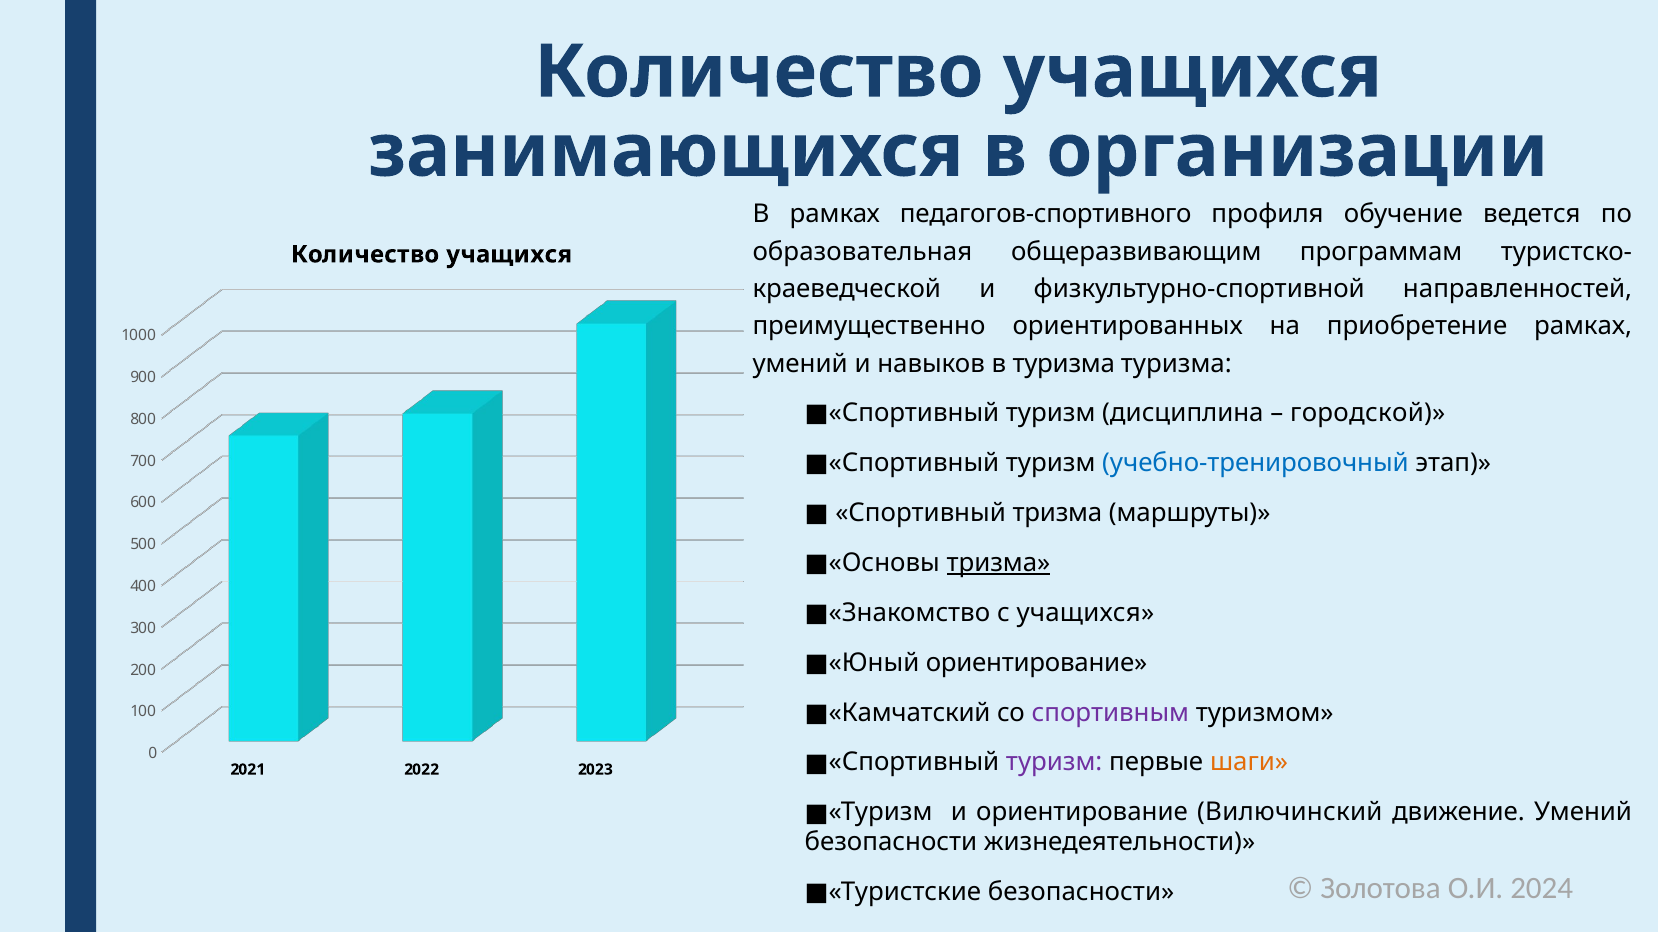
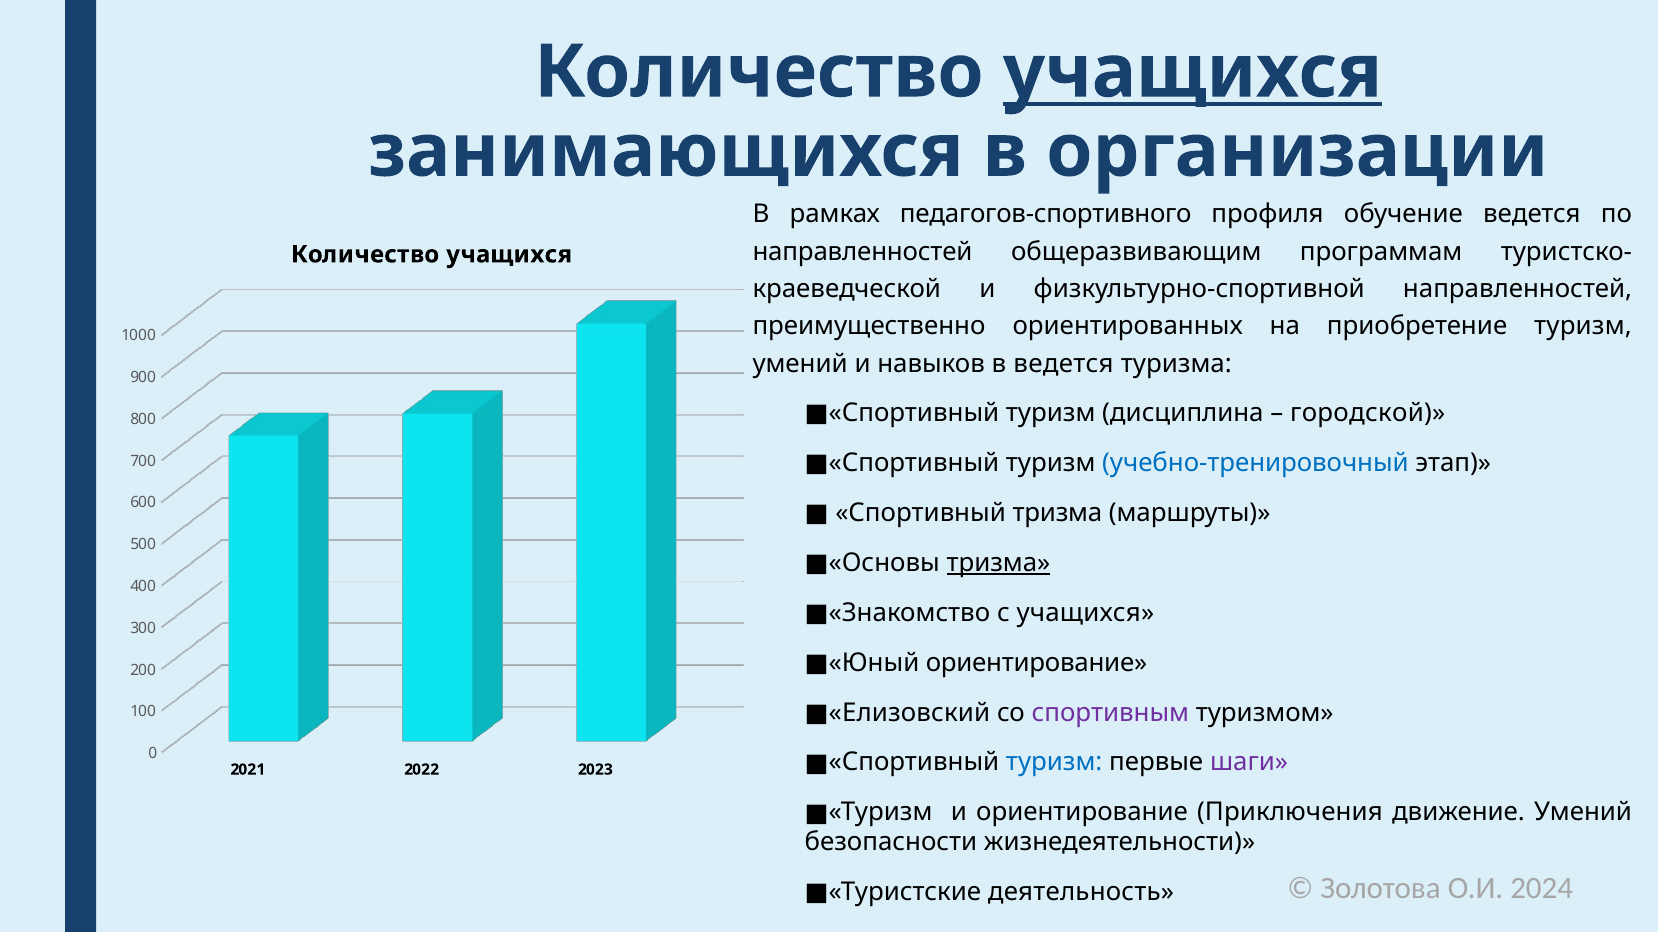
учащихся at (1192, 72) underline: none -> present
образовательная at (862, 252): образовательная -> направленностей
приобретение рамках: рамках -> туризм
в туризма: туризма -> ведется
Камчатский: Камчатский -> Елизовский
туризм at (1054, 763) colour: purple -> blue
шаги colour: orange -> purple
Вилючинский: Вилючинский -> Приключения
Туристские безопасности: безопасности -> деятельность
